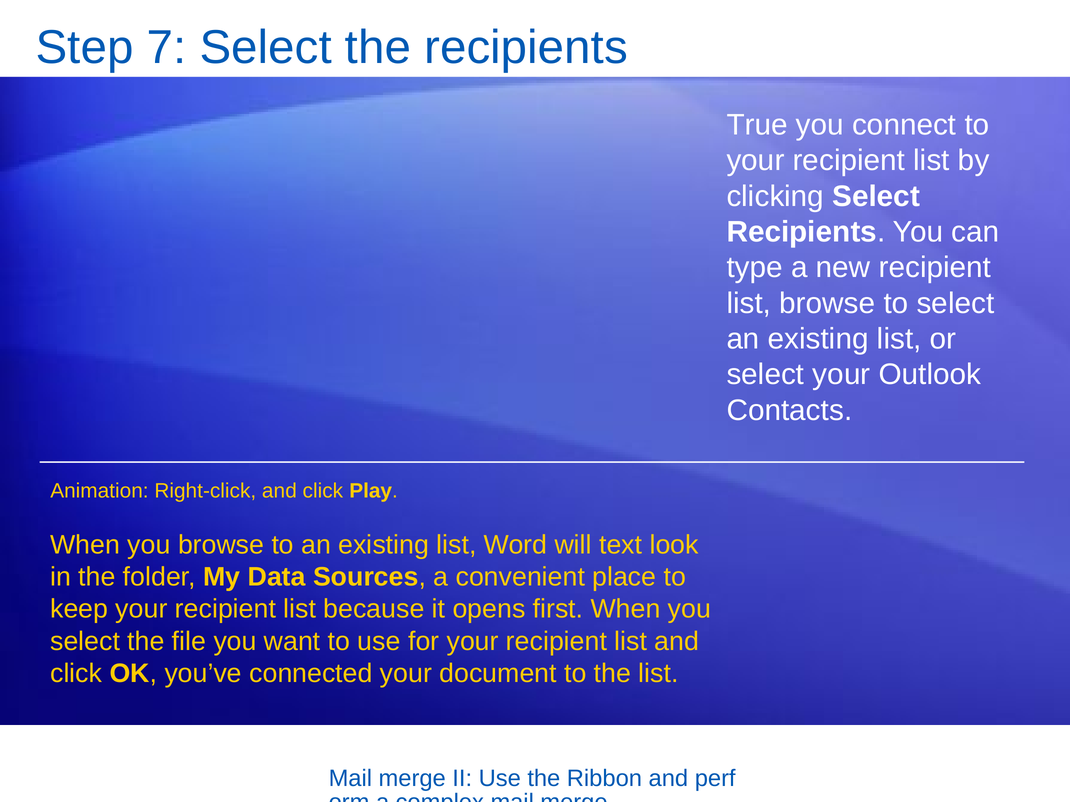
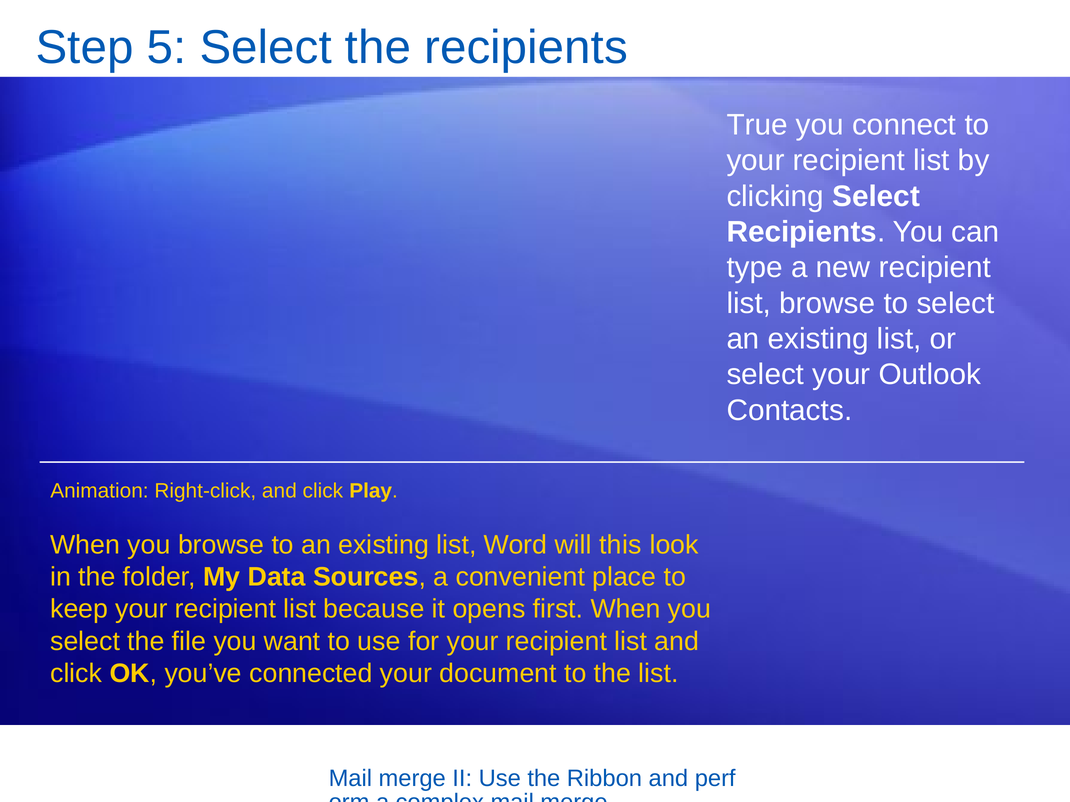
7: 7 -> 5
text: text -> this
